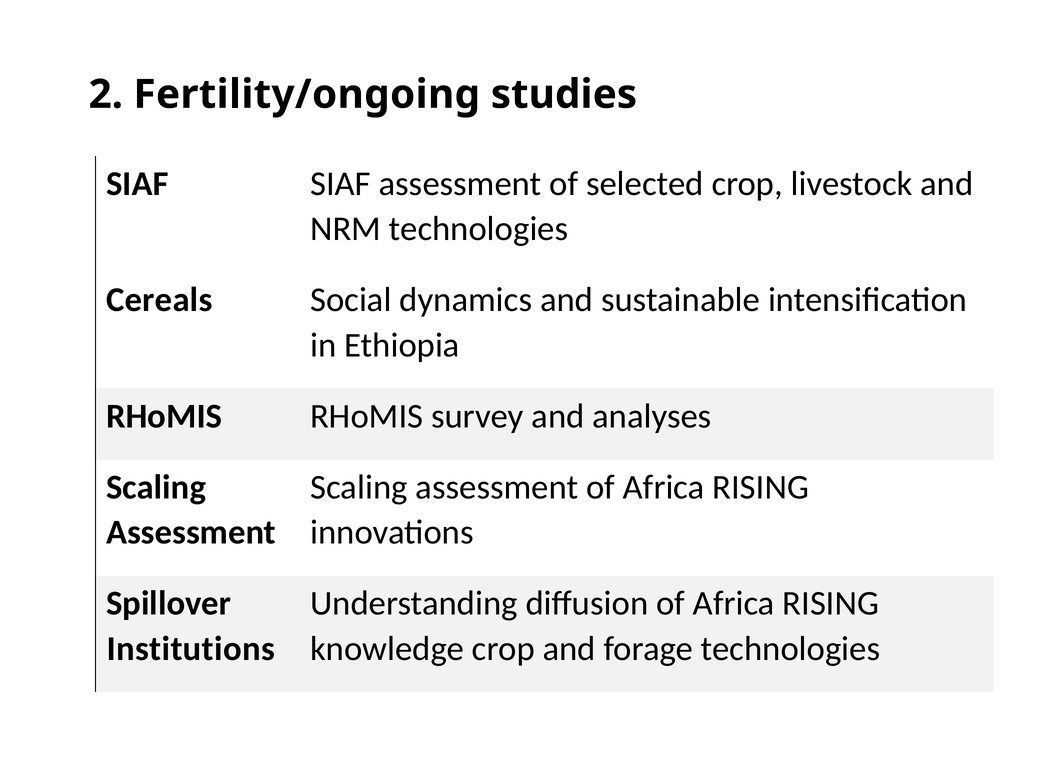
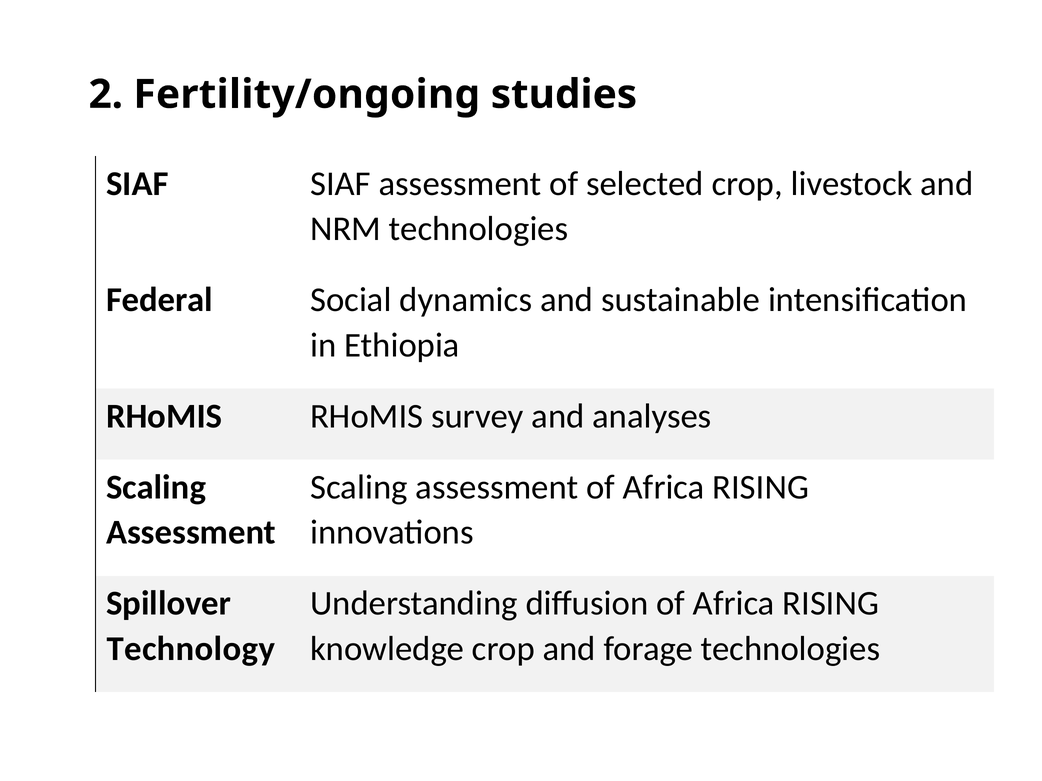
Cereals: Cereals -> Federal
Institutions: Institutions -> Technology
